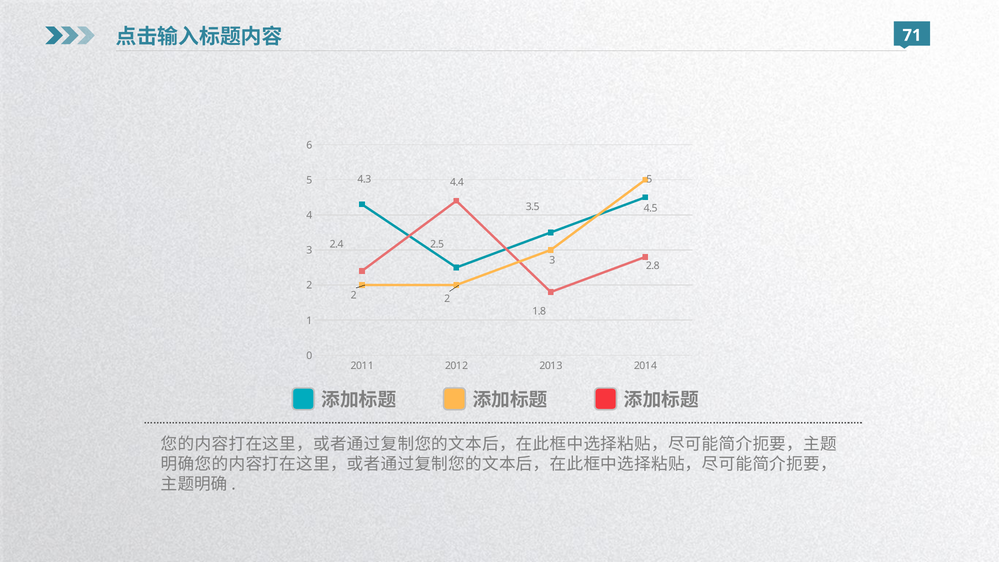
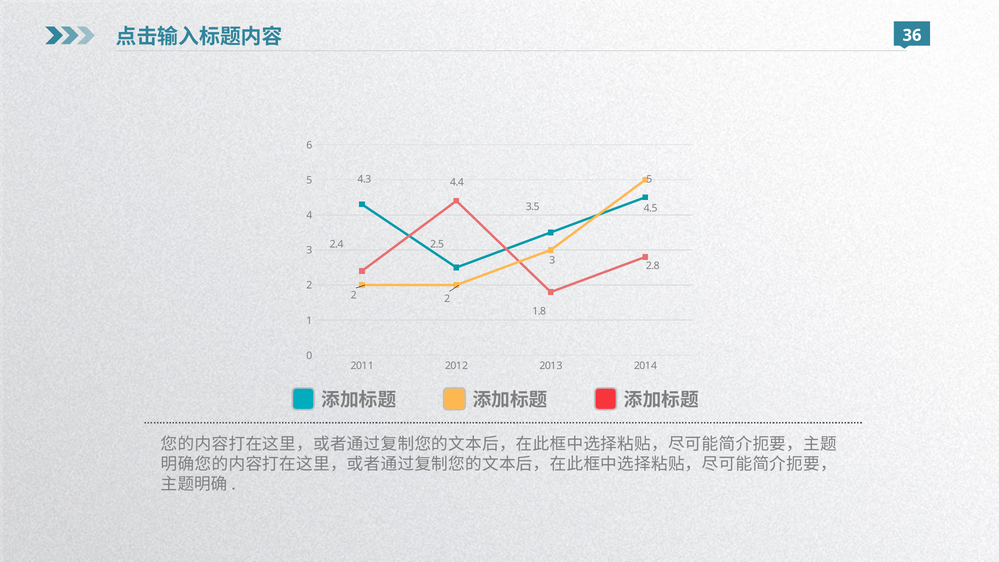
71: 71 -> 36
